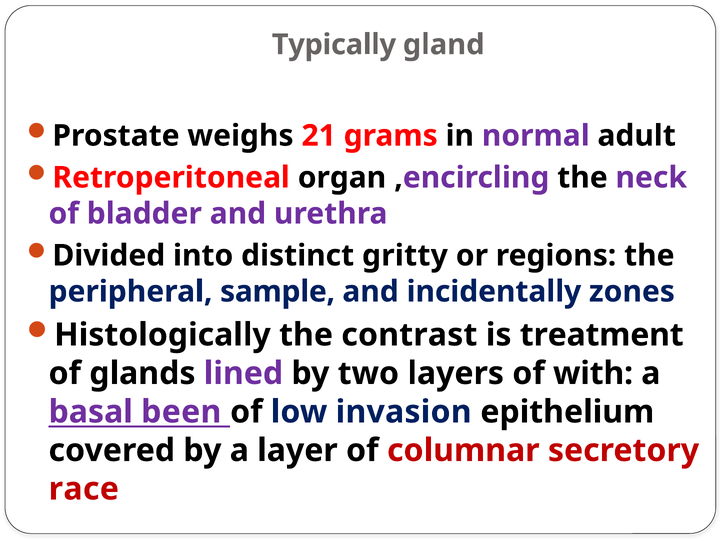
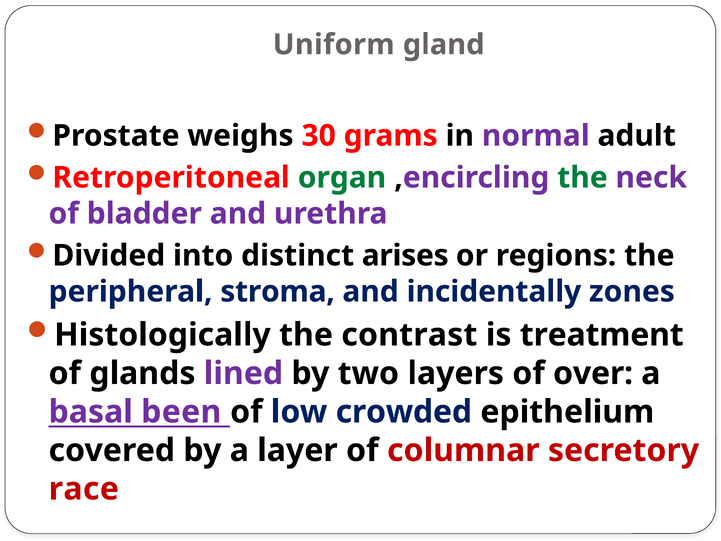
Typically: Typically -> Uniform
21: 21 -> 30
organ colour: black -> green
the at (582, 178) colour: black -> green
gritty: gritty -> arises
sample: sample -> stroma
with: with -> over
invasion: invasion -> crowded
